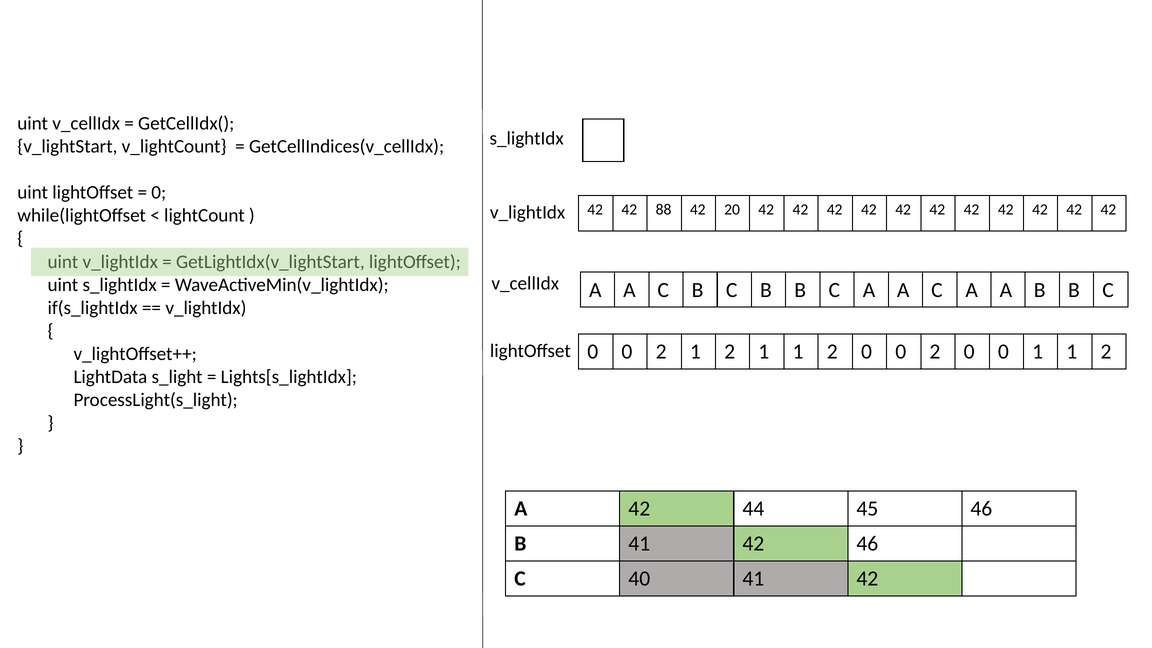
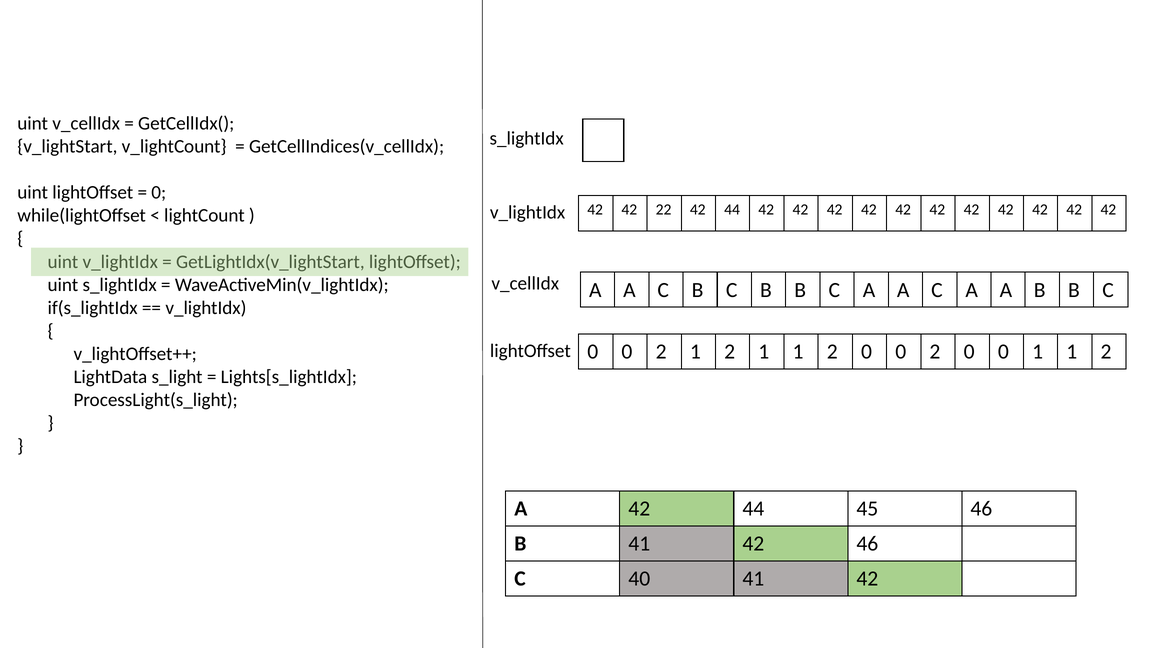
88: 88 -> 22
20 at (732, 210): 20 -> 44
